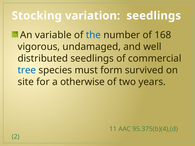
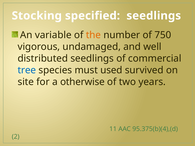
variation: variation -> specified
the colour: blue -> orange
168: 168 -> 750
form: form -> used
